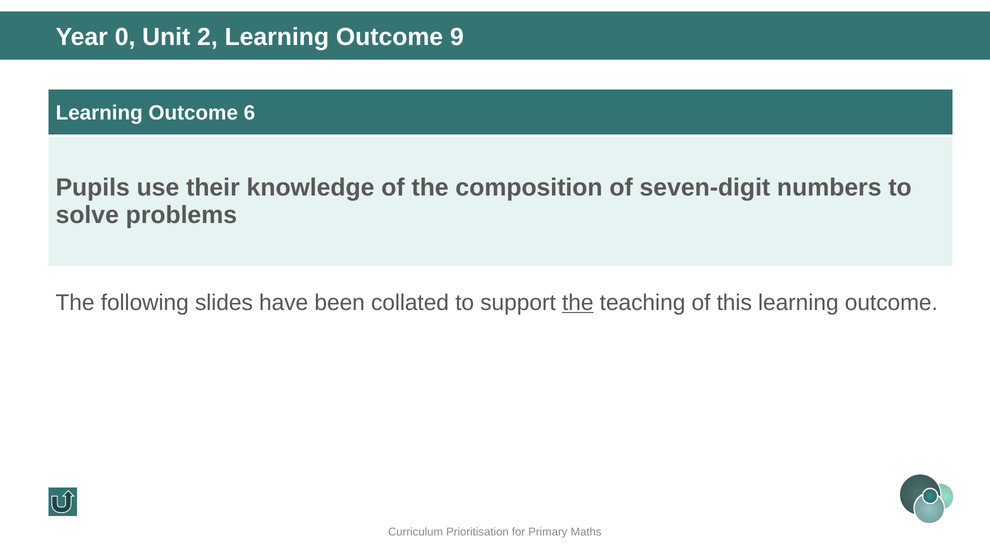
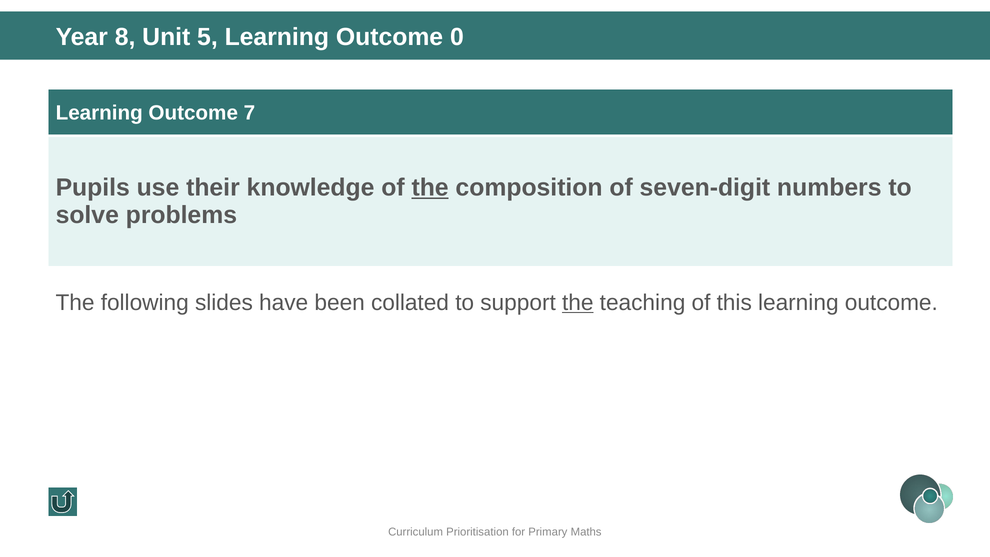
0: 0 -> 8
2: 2 -> 5
9: 9 -> 0
6: 6 -> 7
the at (430, 188) underline: none -> present
